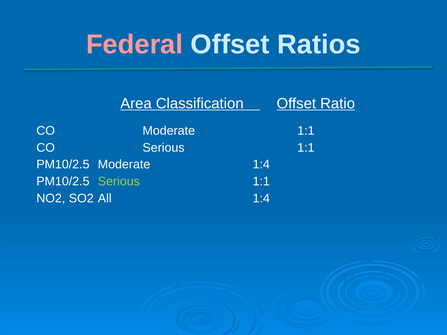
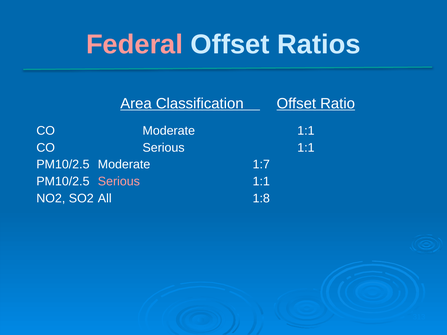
Moderate 1:4: 1:4 -> 1:7
Serious at (119, 182) colour: light green -> pink
All 1:4: 1:4 -> 1:8
